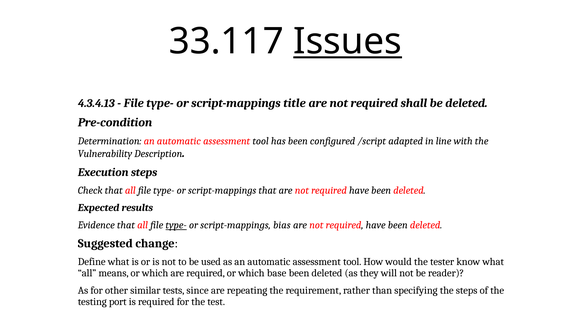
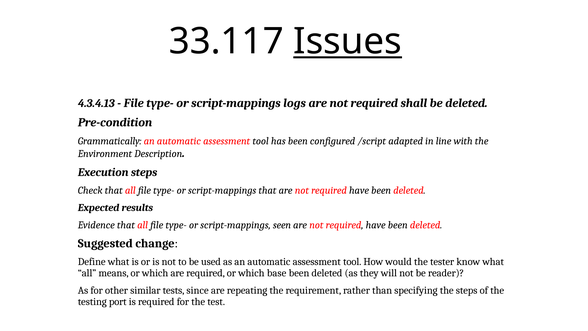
title: title -> logs
Determination: Determination -> Grammatically
Vulnerability: Vulnerability -> Environment
type- at (176, 225) underline: present -> none
bias: bias -> seen
